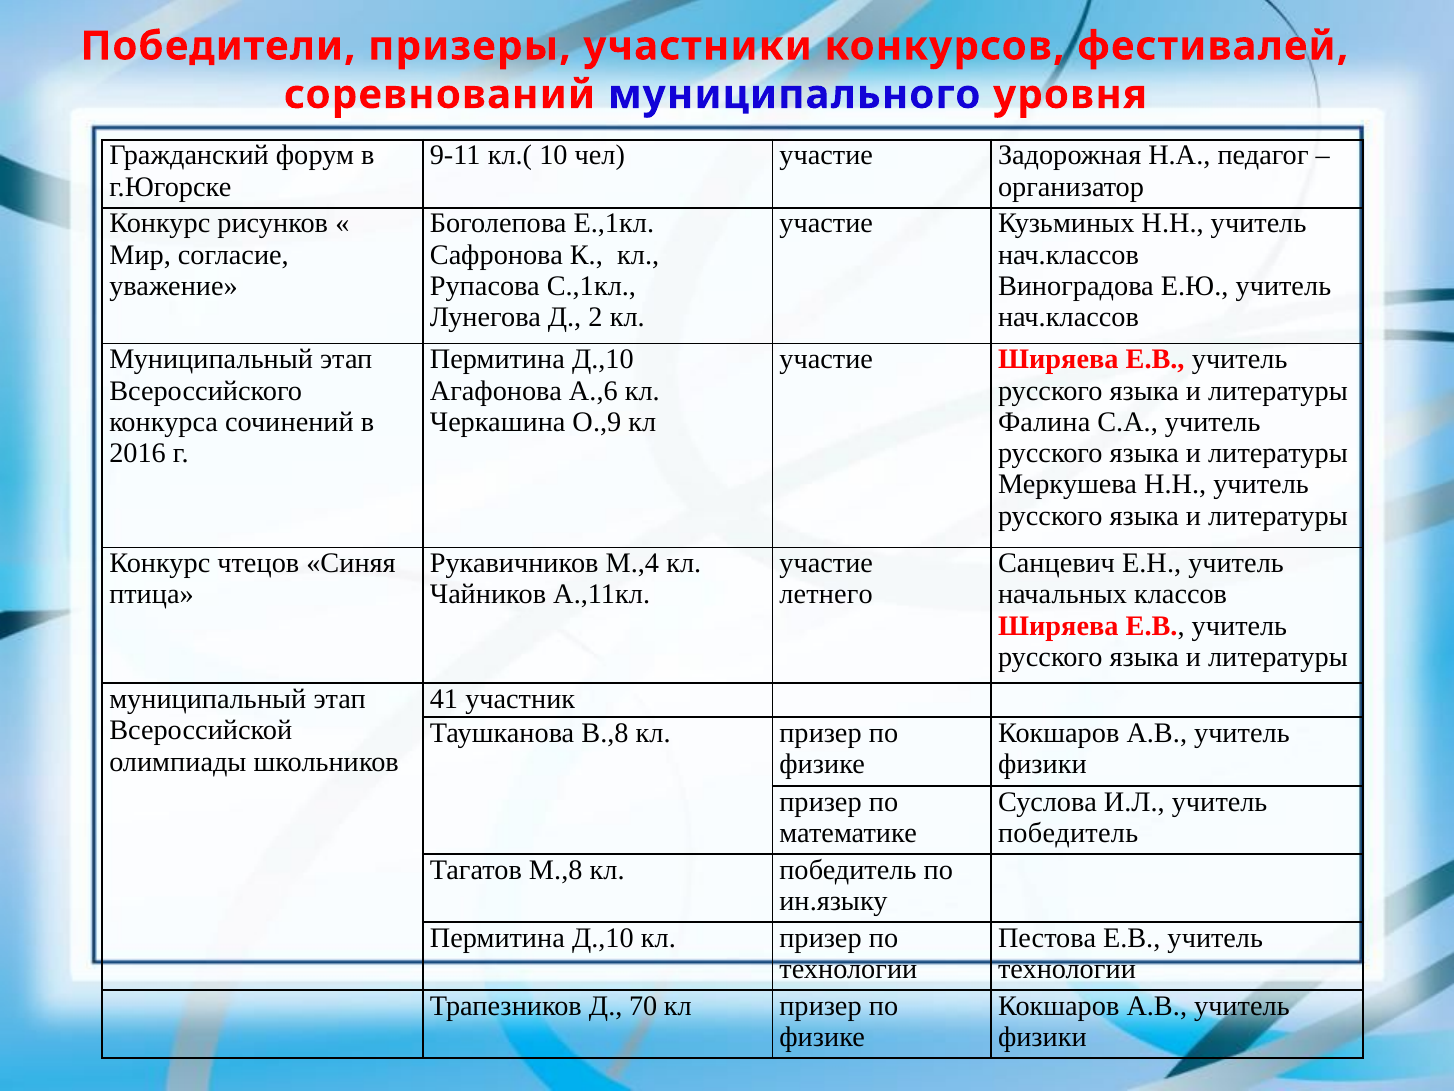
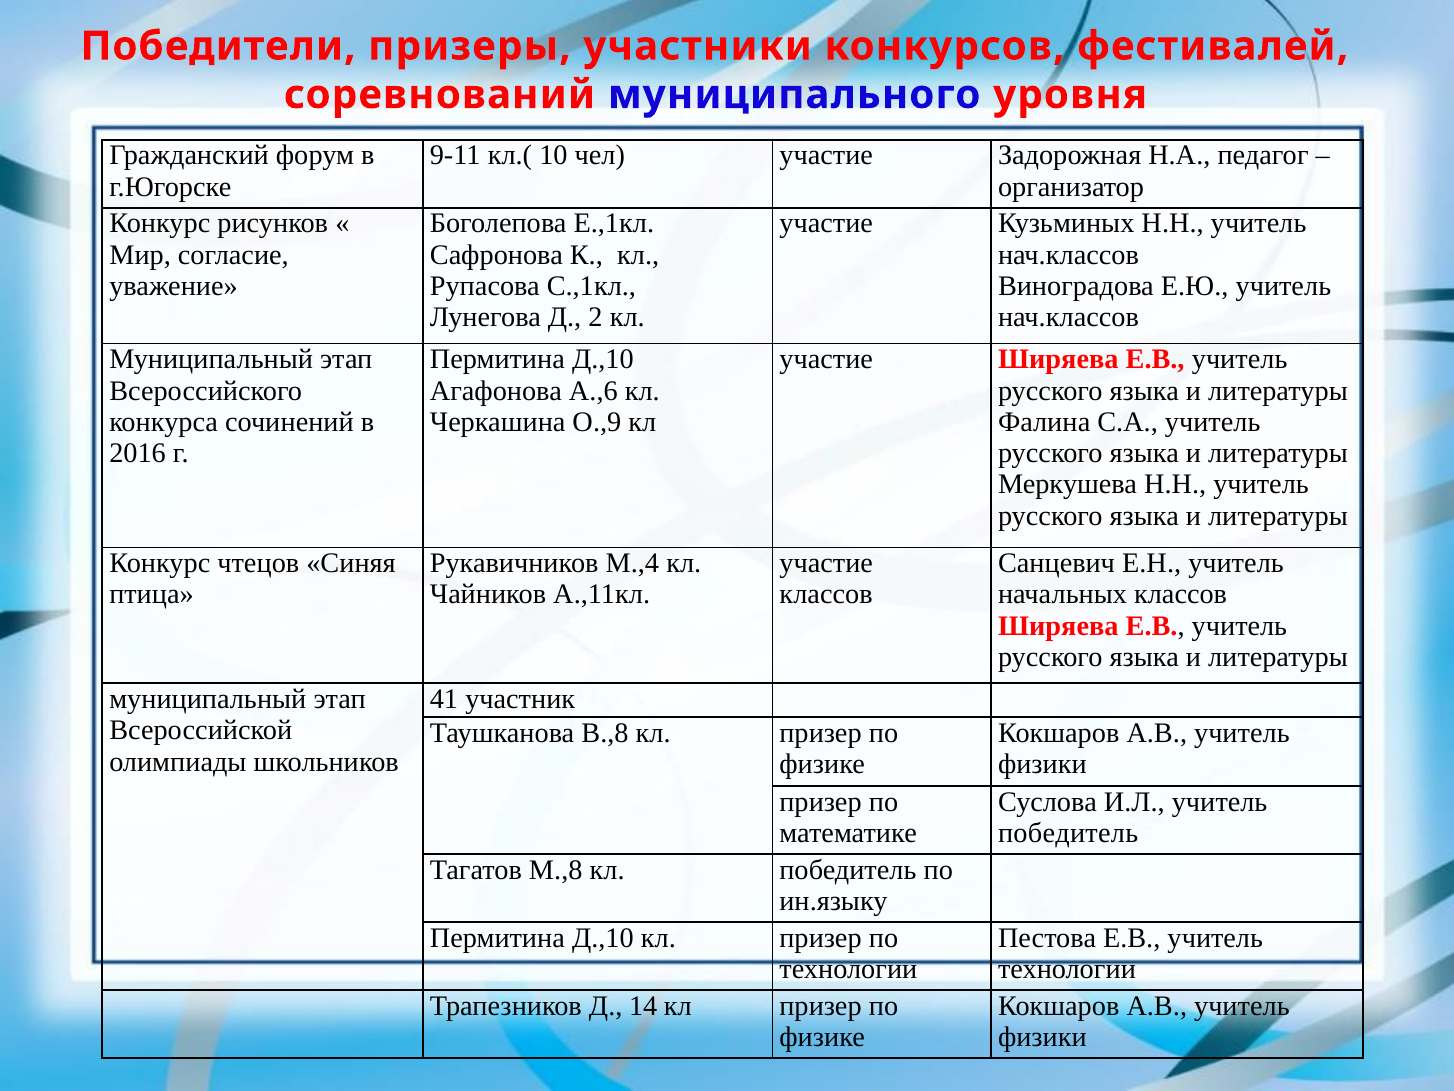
летнего at (826, 594): летнего -> классов
70: 70 -> 14
